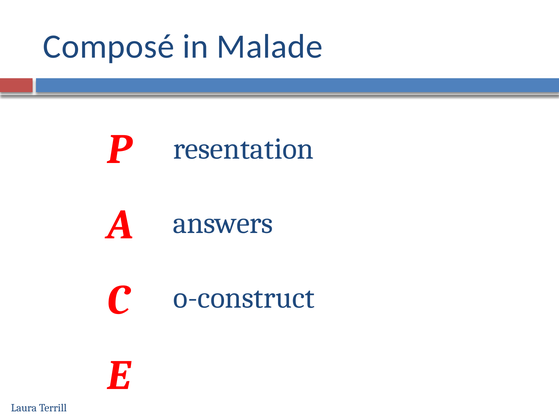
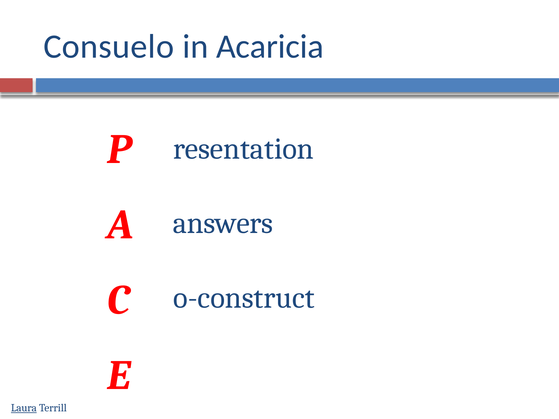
Composé: Composé -> Consuelo
Malade: Malade -> Acaricia
Laura underline: none -> present
